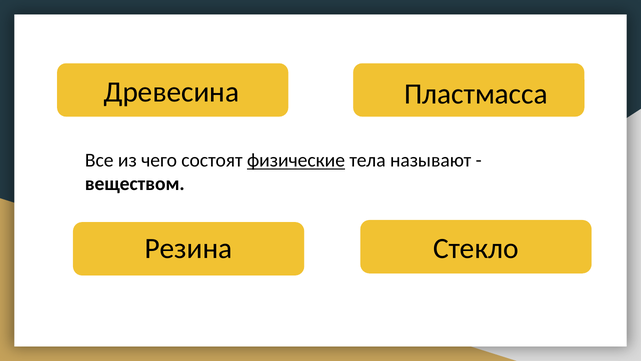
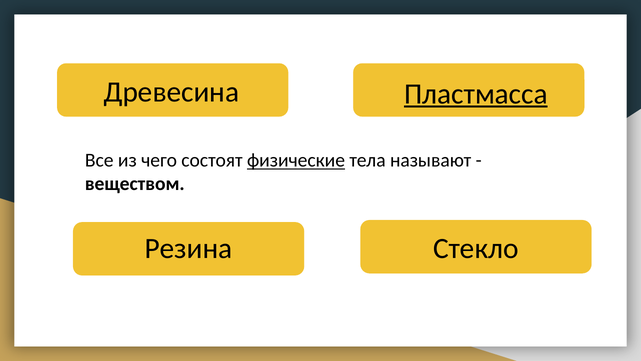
Пластмасса underline: none -> present
